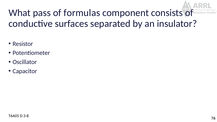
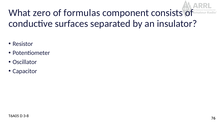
pass: pass -> zero
